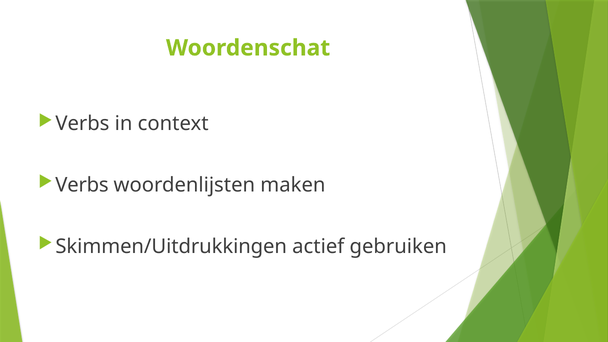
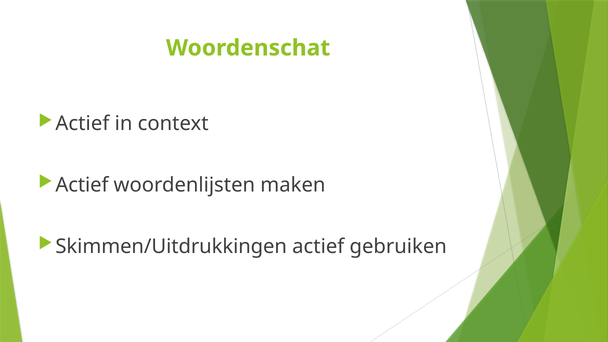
Verbs at (82, 124): Verbs -> Actief
Verbs at (82, 185): Verbs -> Actief
